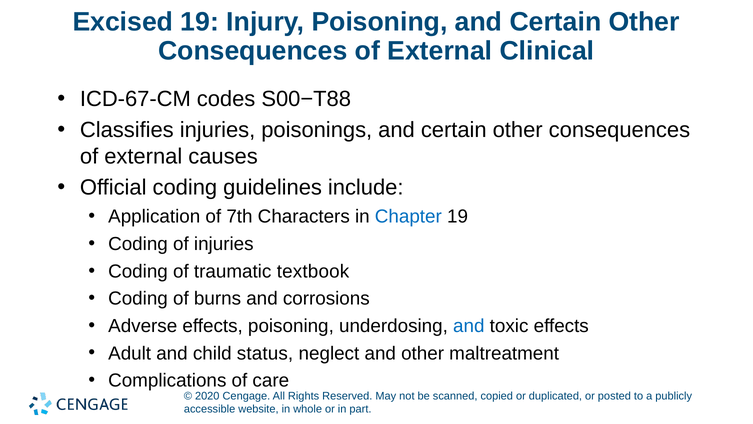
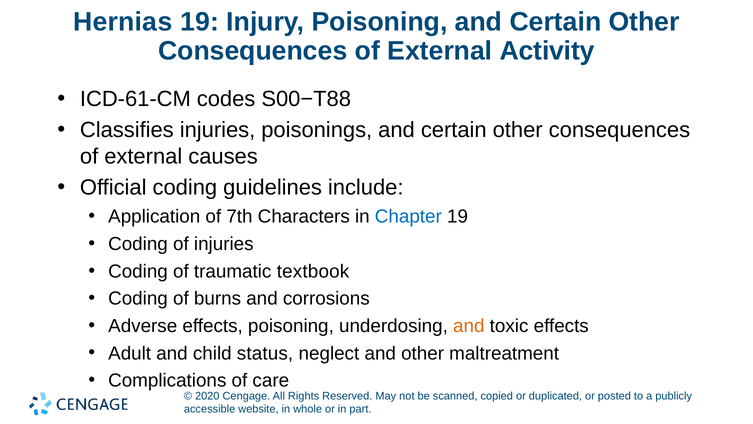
Excised: Excised -> Hernias
Clinical: Clinical -> Activity
ICD-67-CM: ICD-67-CM -> ICD-61-CM
and at (469, 326) colour: blue -> orange
